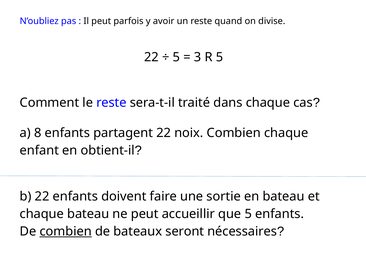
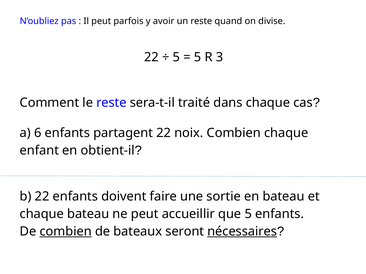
3 at (198, 57): 3 -> 5
R 5: 5 -> 3
8: 8 -> 6
nécessaires underline: none -> present
